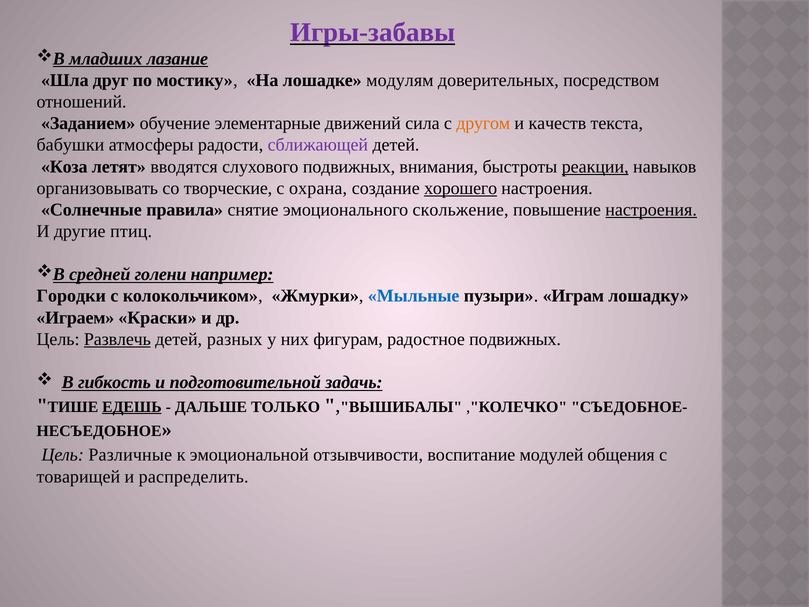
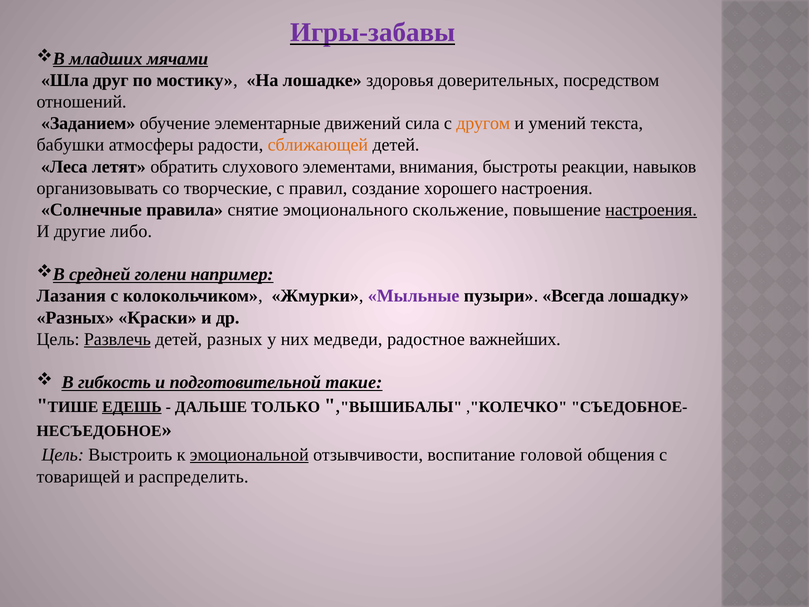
лазание: лазание -> мячами
модулям: модулям -> здоровья
качеств: качеств -> умений
сближающей colour: purple -> orange
Коза: Коза -> Леса
вводятся: вводятся -> обратить
слухового подвижных: подвижных -> элементами
реакции underline: present -> none
охрана: охрана -> правил
хорошего underline: present -> none
птиц: птиц -> либо
Городки: Городки -> Лазания
Мыльные colour: blue -> purple
Играм: Играм -> Всегда
Играем at (75, 317): Играем -> Разных
фигурам: фигурам -> медведи
радостное подвижных: подвижных -> важнейших
задачь: задачь -> такие
Различные: Различные -> Выстроить
эмоциональной underline: none -> present
модулей: модулей -> головой
